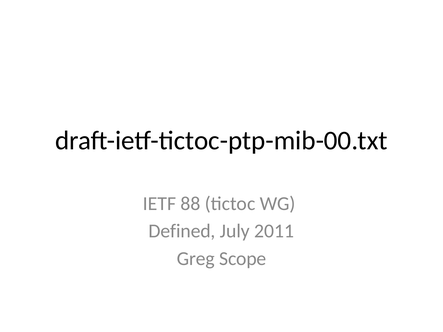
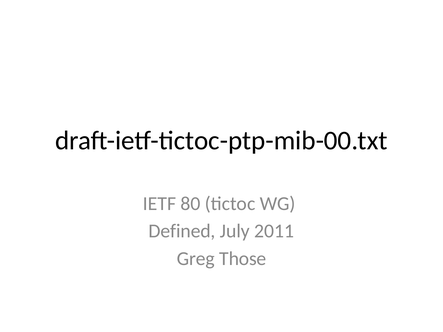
88: 88 -> 80
Scope: Scope -> Those
